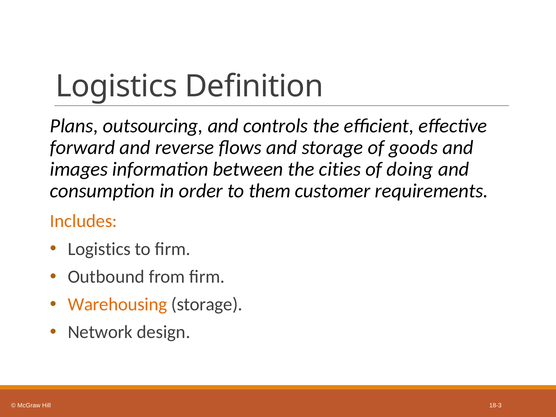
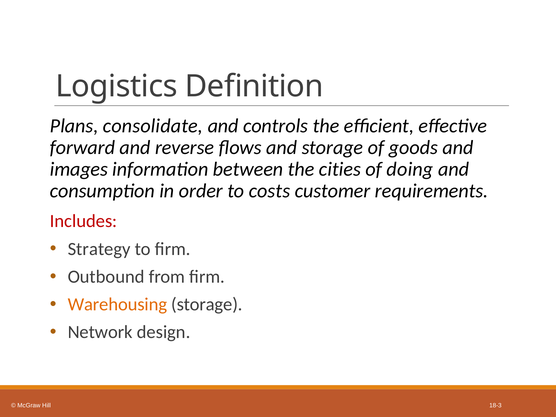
outsourcing: outsourcing -> consolidate
them: them -> costs
Includes colour: orange -> red
Logistics at (99, 249): Logistics -> Strategy
